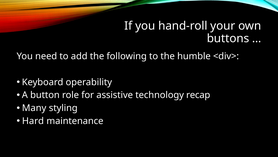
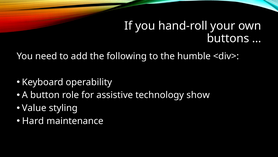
recap: recap -> show
Many: Many -> Value
